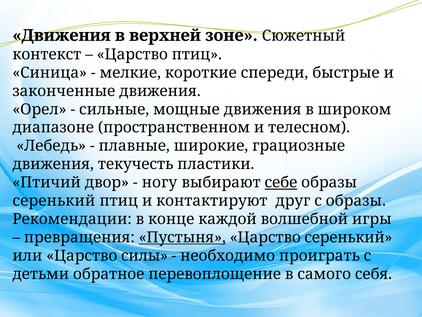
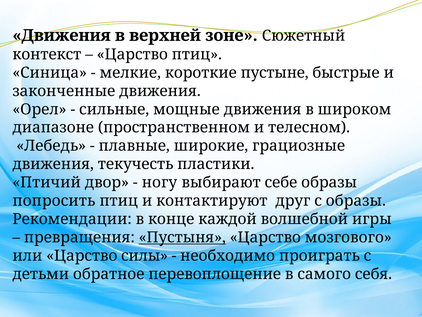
спереди: спереди -> пустыне
себе underline: present -> none
серенький at (54, 201): серенький -> попросить
Царство серенький: серенький -> мозгового
